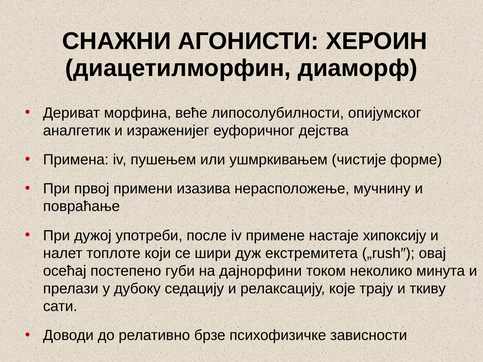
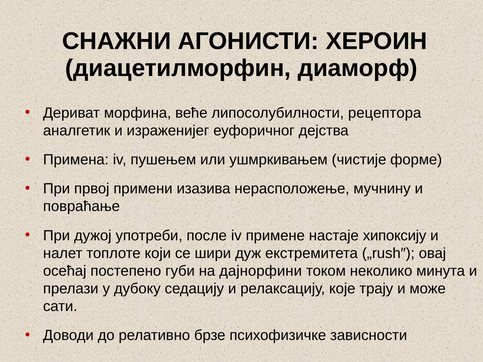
опијумског: опијумског -> рецептора
ткиву: ткиву -> може
